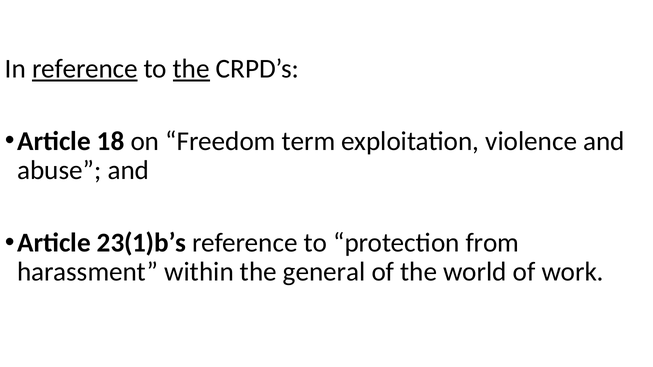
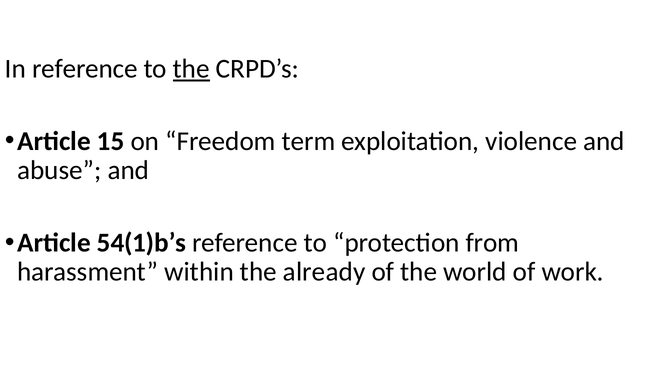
reference at (85, 69) underline: present -> none
18: 18 -> 15
23(1)b’s: 23(1)b’s -> 54(1)b’s
general: general -> already
